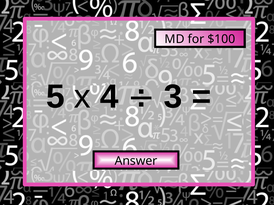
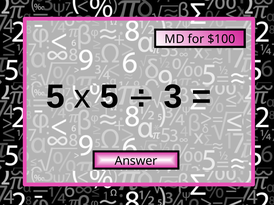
x 4: 4 -> 5
